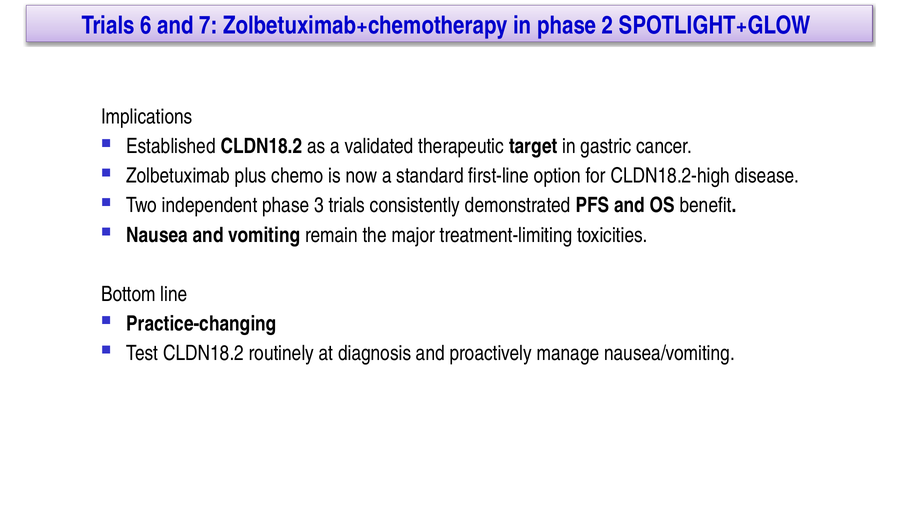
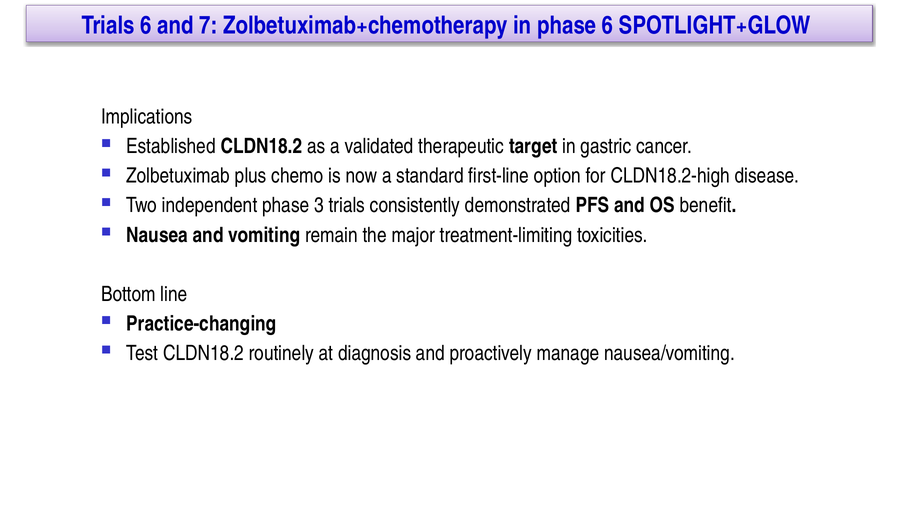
phase 2: 2 -> 6
